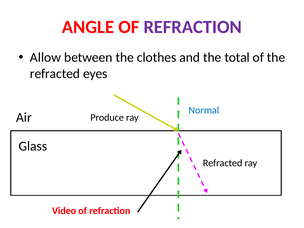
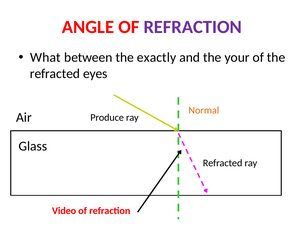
Allow: Allow -> What
clothes: clothes -> exactly
total: total -> your
Normal colour: blue -> orange
